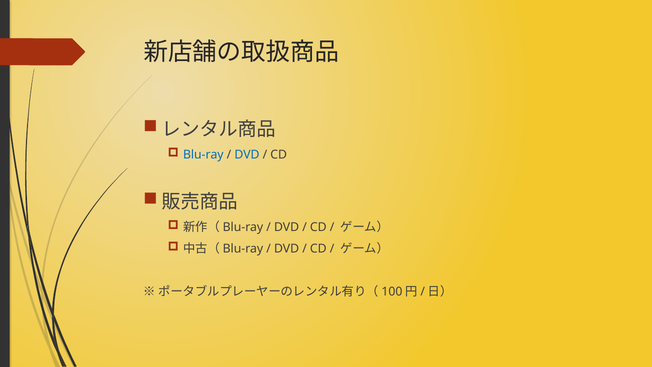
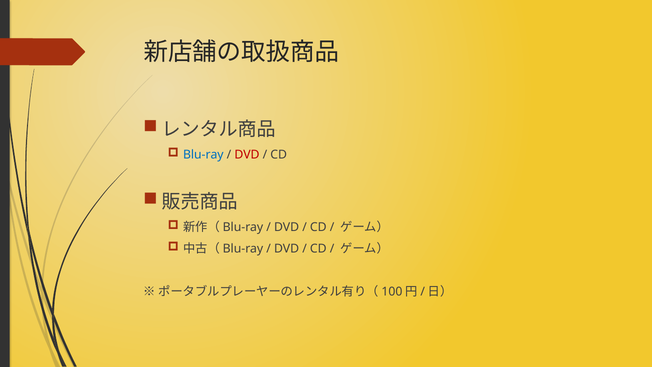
DVD at (247, 154) colour: blue -> red
